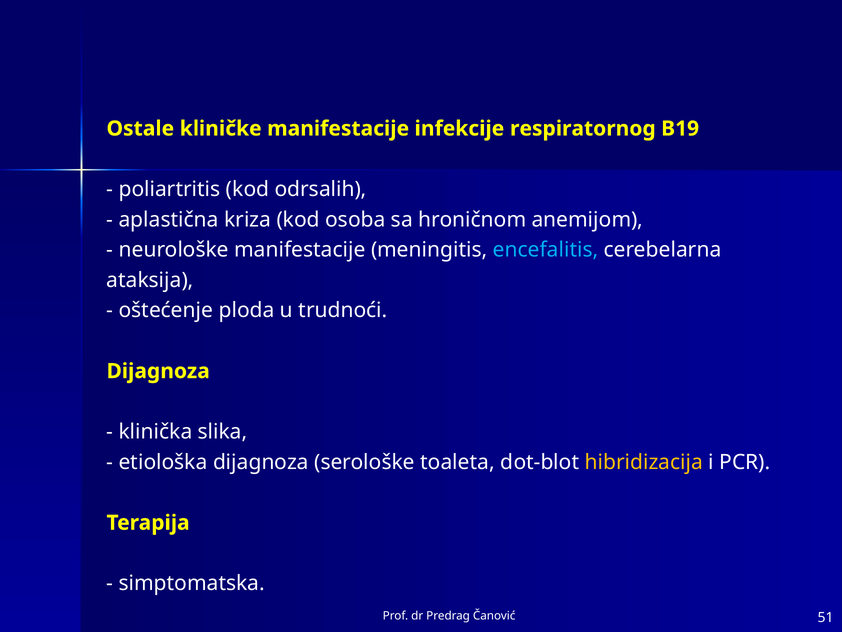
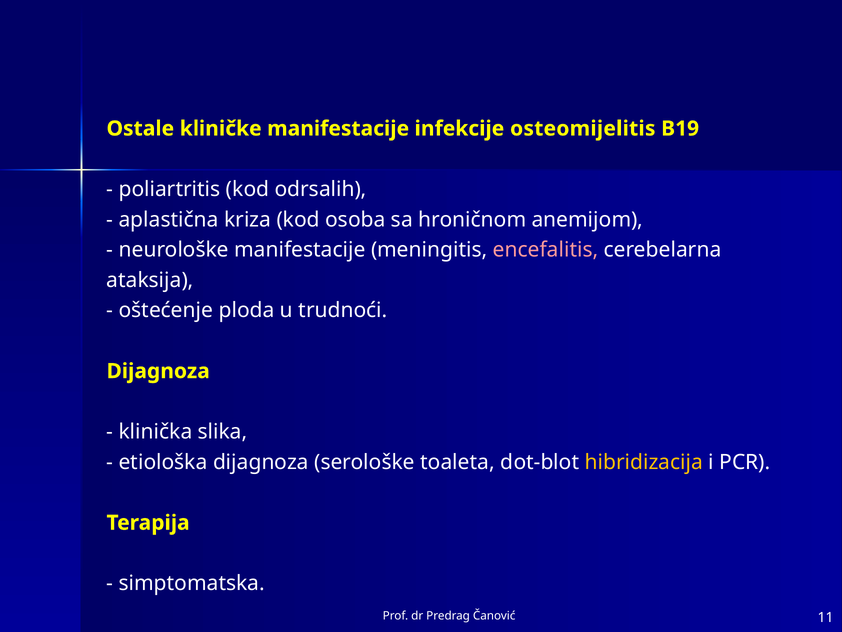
respiratornog: respiratornog -> osteomijelitis
encefalitis colour: light blue -> pink
51: 51 -> 11
